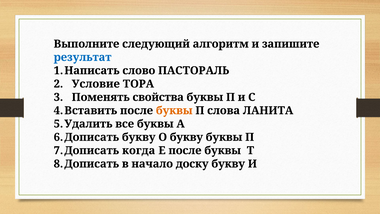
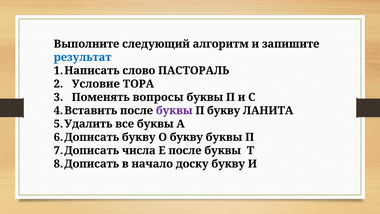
свойства: свойства -> вопросы
буквы at (174, 110) colour: orange -> purple
П слова: слова -> букву
когда: когда -> числа
